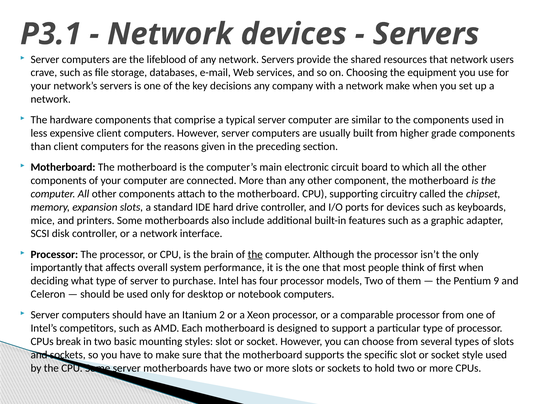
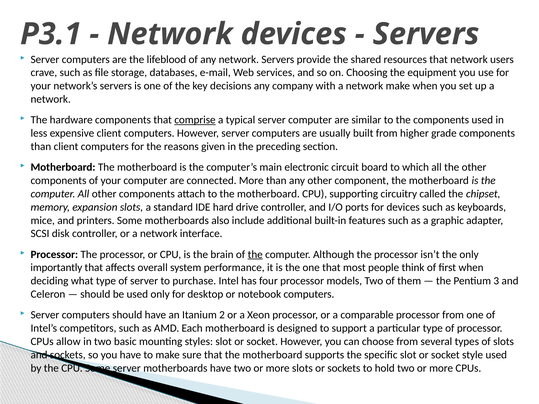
comprise underline: none -> present
9: 9 -> 3
break: break -> allow
